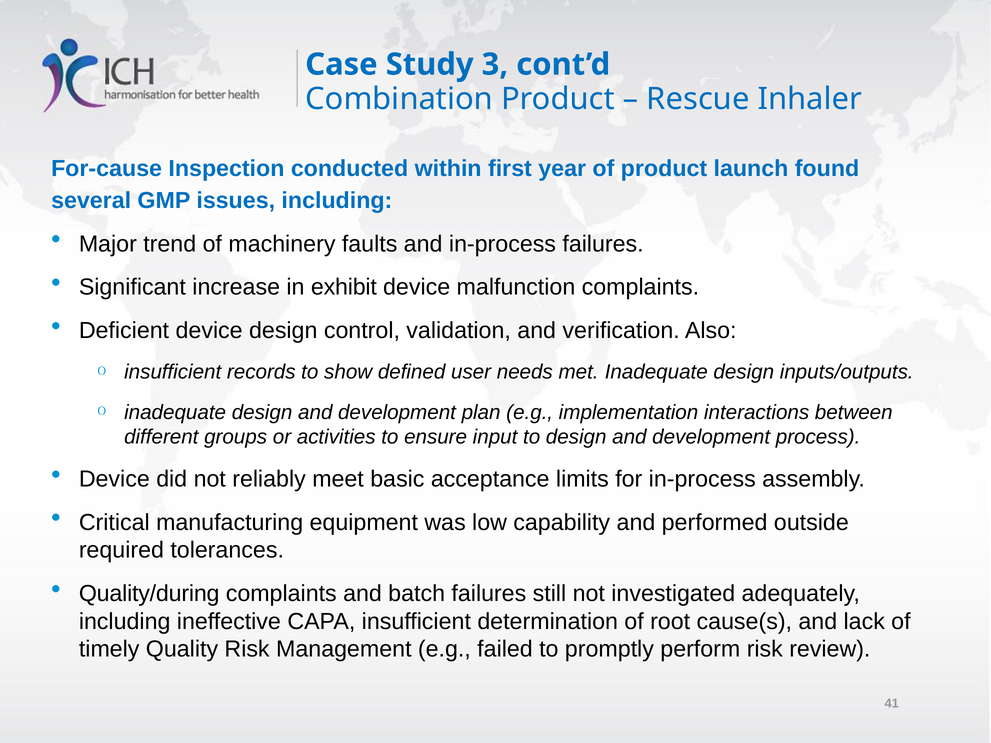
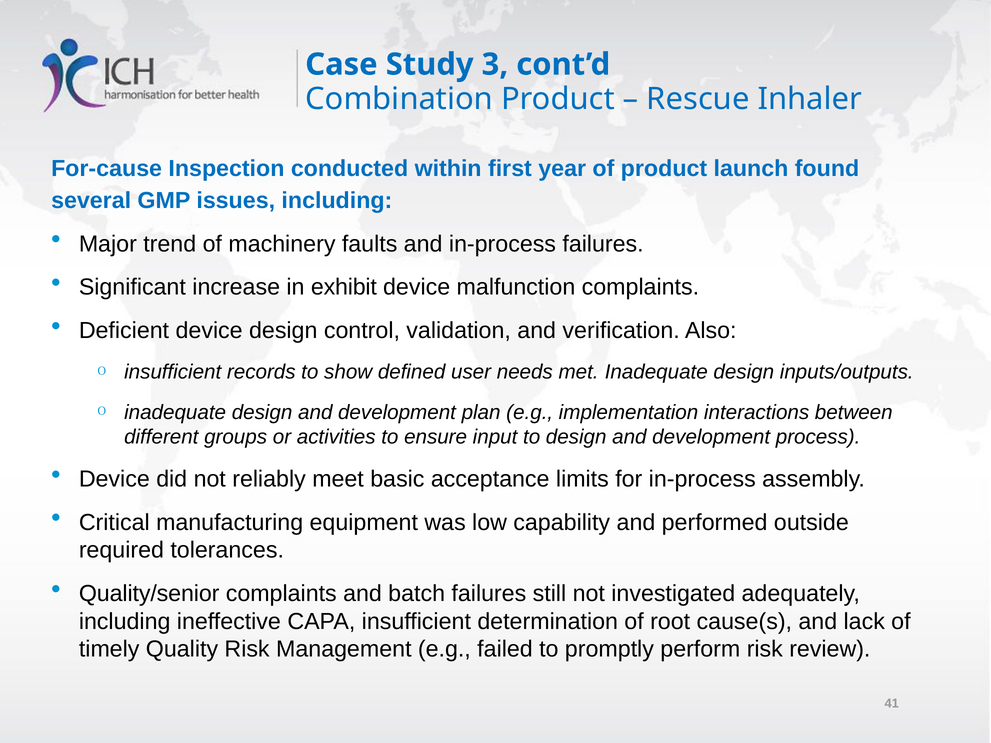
Quality/during: Quality/during -> Quality/senior
